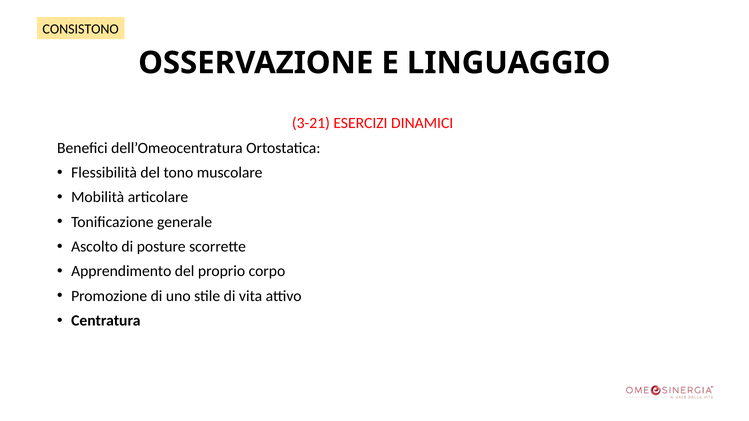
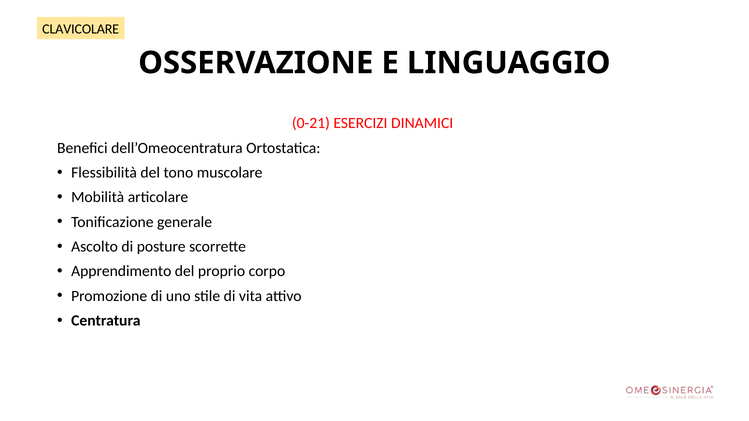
CONSISTONO: CONSISTONO -> CLAVICOLARE
3-21: 3-21 -> 0-21
